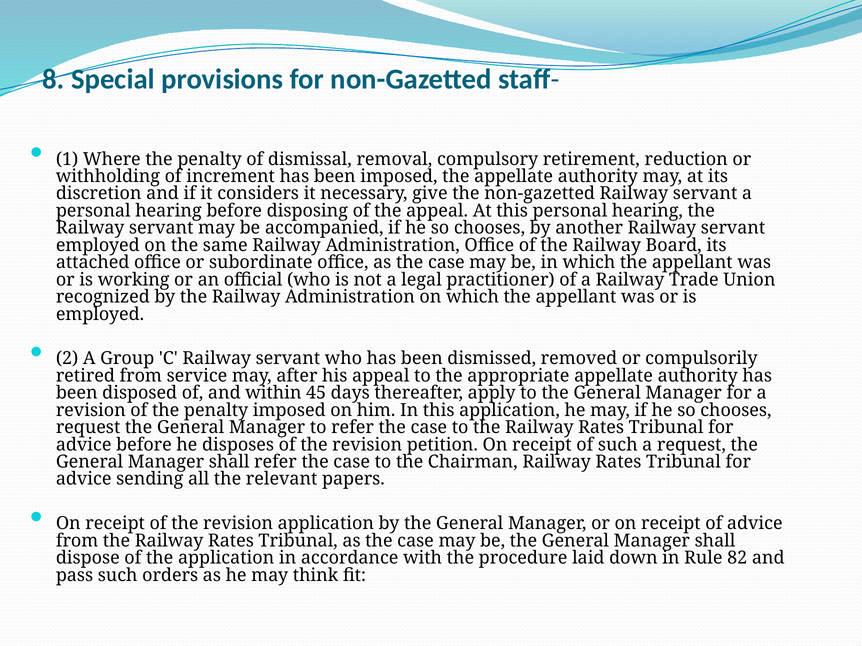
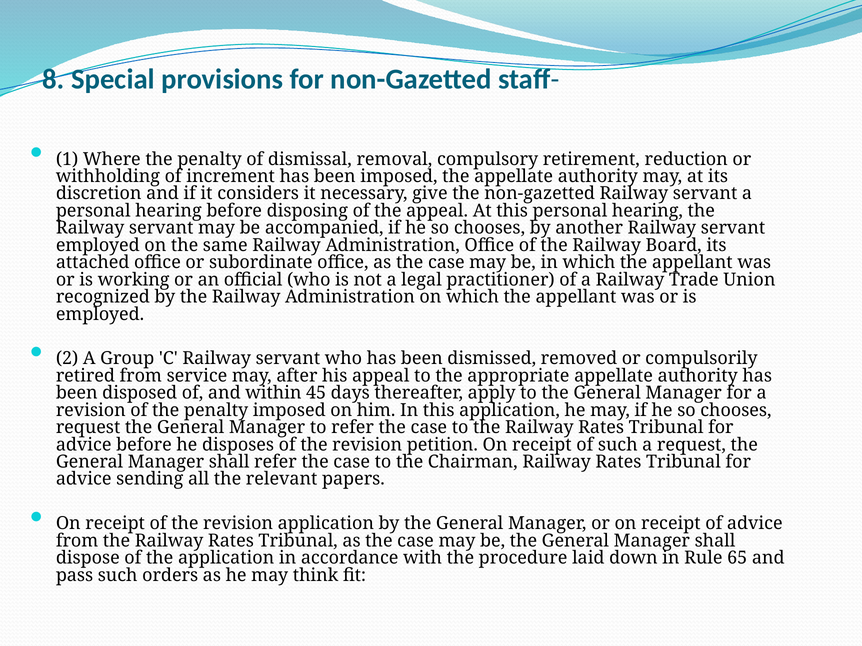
82: 82 -> 65
